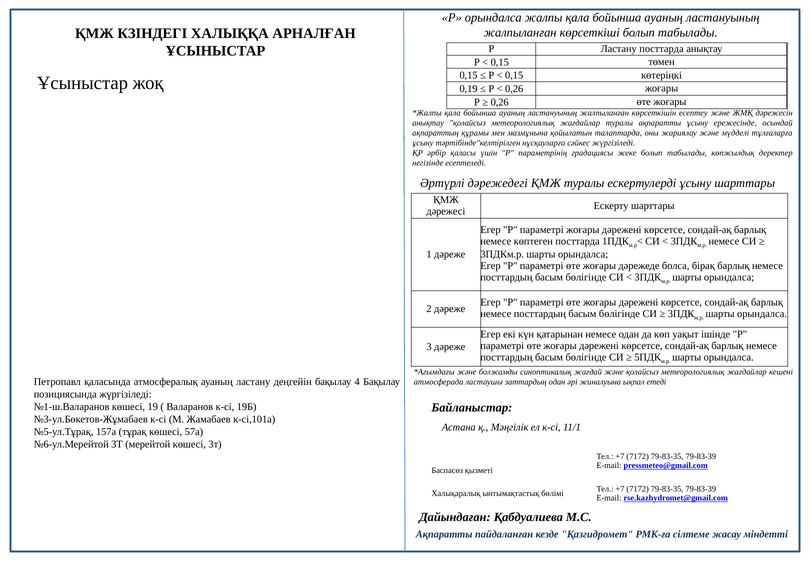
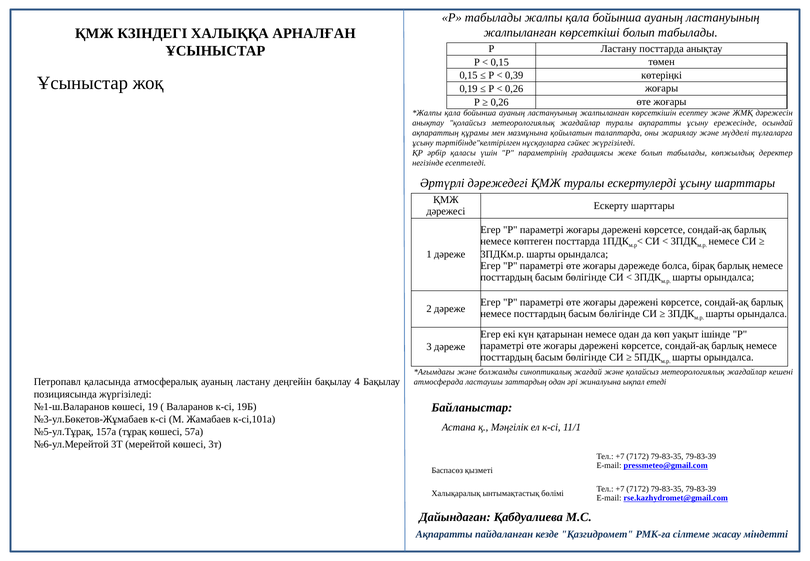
Р орындалса: орындалса -> табылады
0,15 at (514, 76): 0,15 -> 0,39
